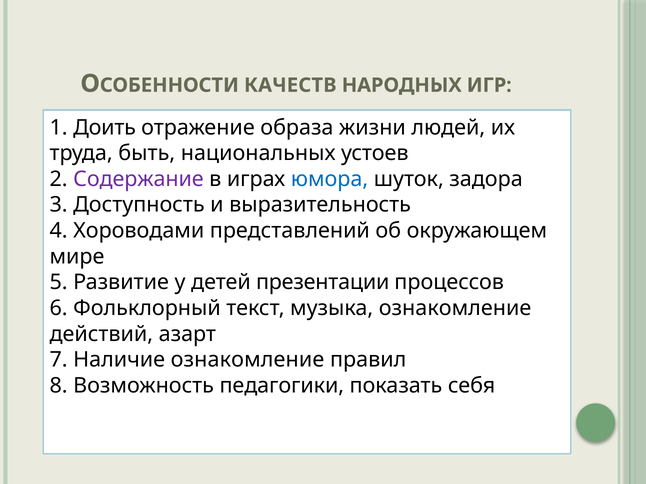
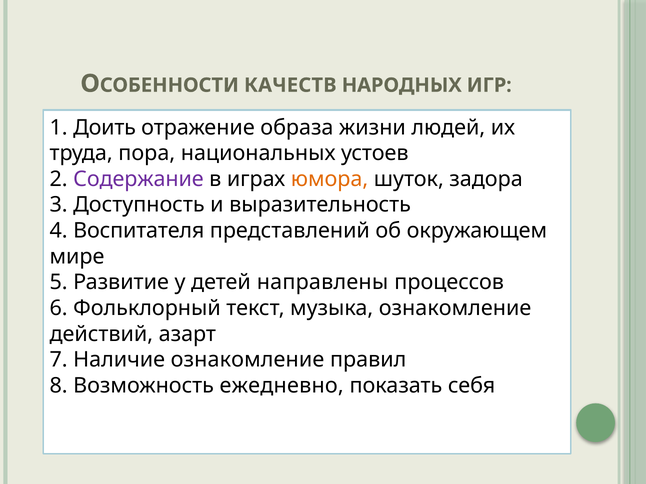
быть: быть -> пора
юмора colour: blue -> orange
Хороводами: Хороводами -> Воспитателя
презентации: презентации -> направлены
педагогики: педагогики -> ежедневно
